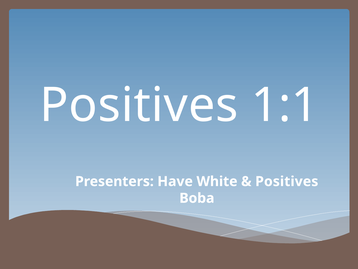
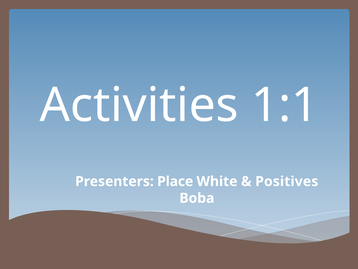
Positives at (139, 105): Positives -> Activities
Have: Have -> Place
